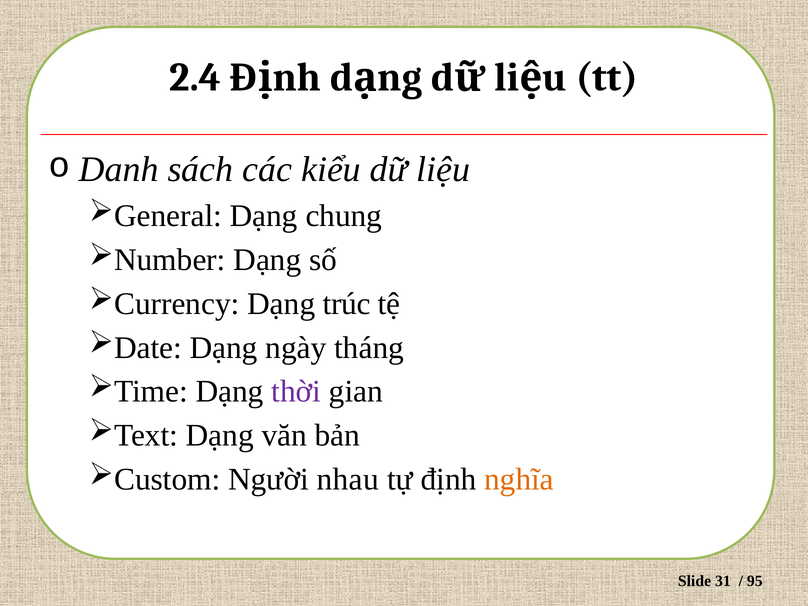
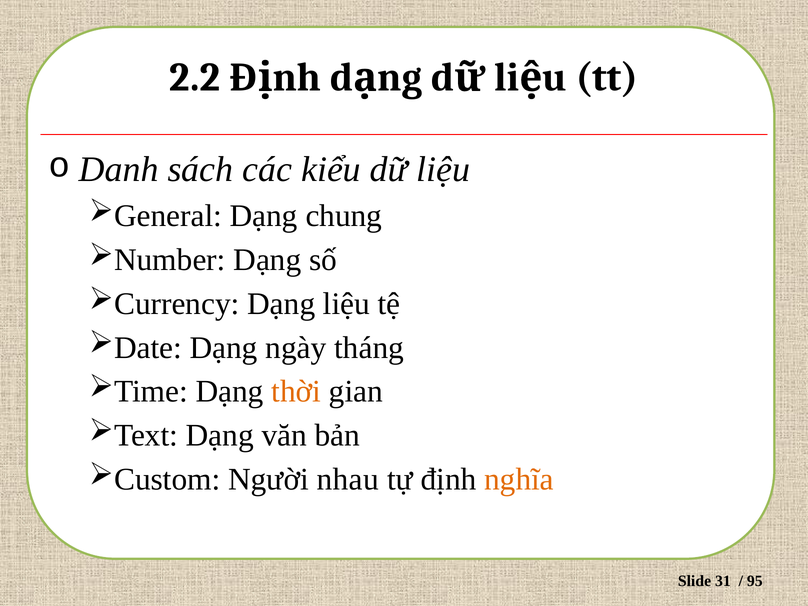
2.4: 2.4 -> 2.2
Dạng trúc: trúc -> liệu
thời colour: purple -> orange
